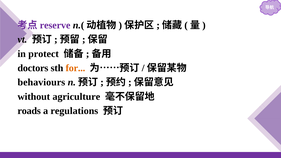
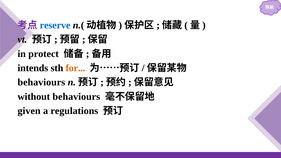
reserve colour: purple -> blue
doctors: doctors -> intends
without agriculture: agriculture -> behaviours
roads: roads -> given
